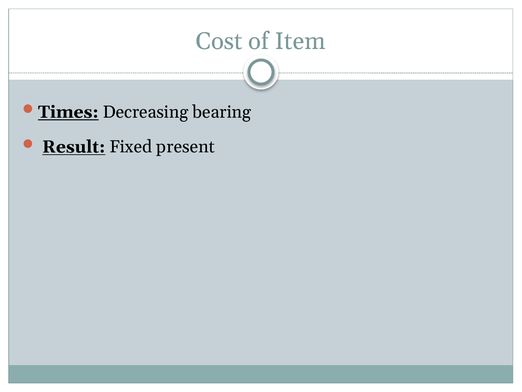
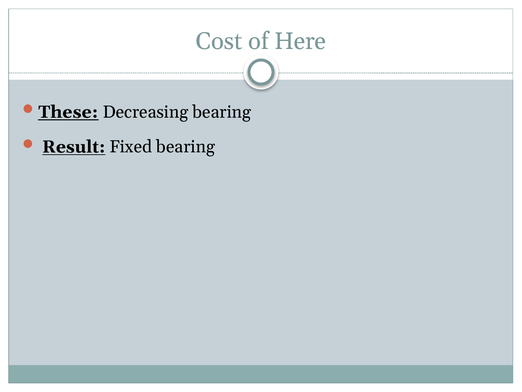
Item: Item -> Here
Times: Times -> These
Fixed present: present -> bearing
